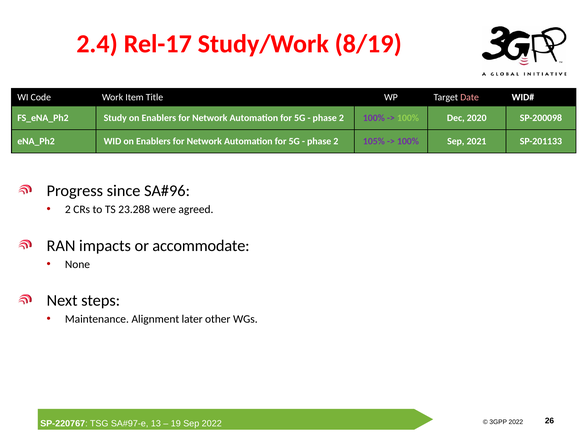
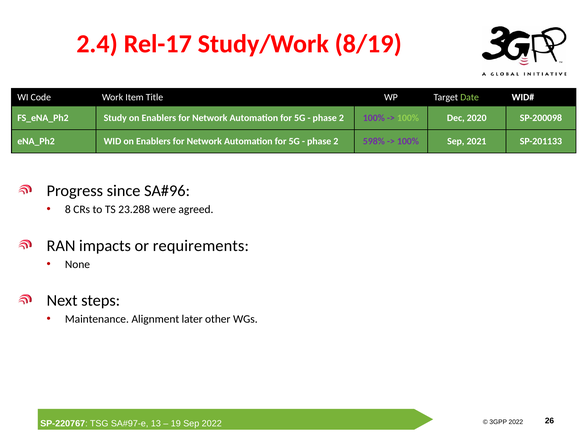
Date colour: pink -> light green
105%: 105% -> 598%
2 at (68, 209): 2 -> 8
accommodate: accommodate -> requirements
